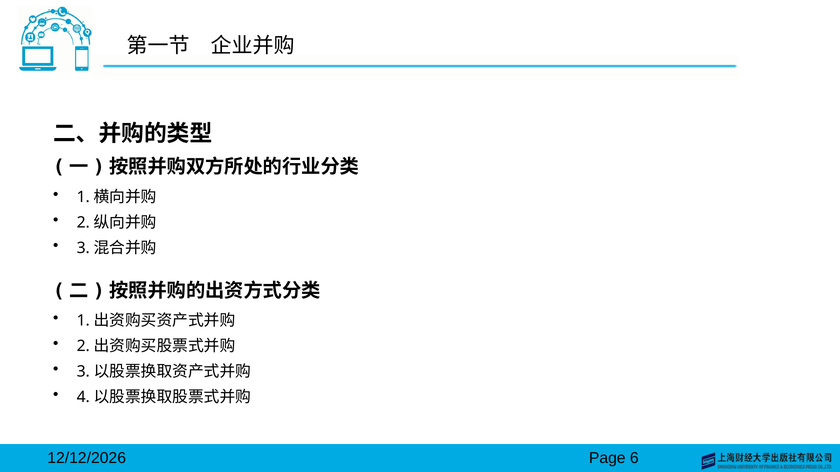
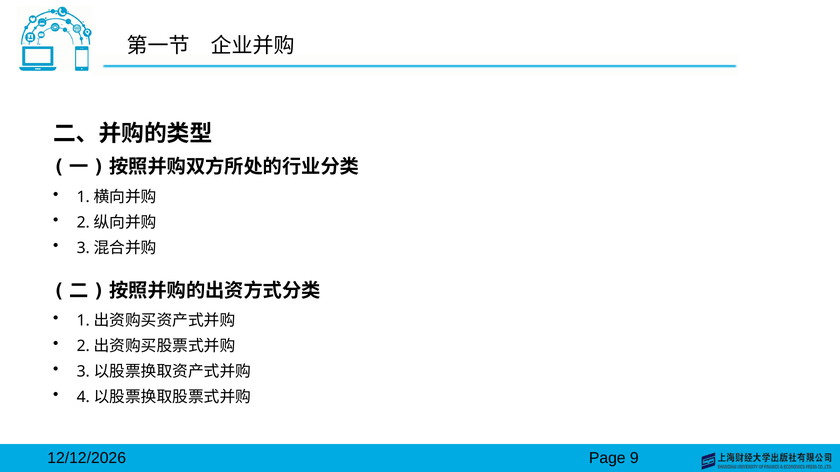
6: 6 -> 9
